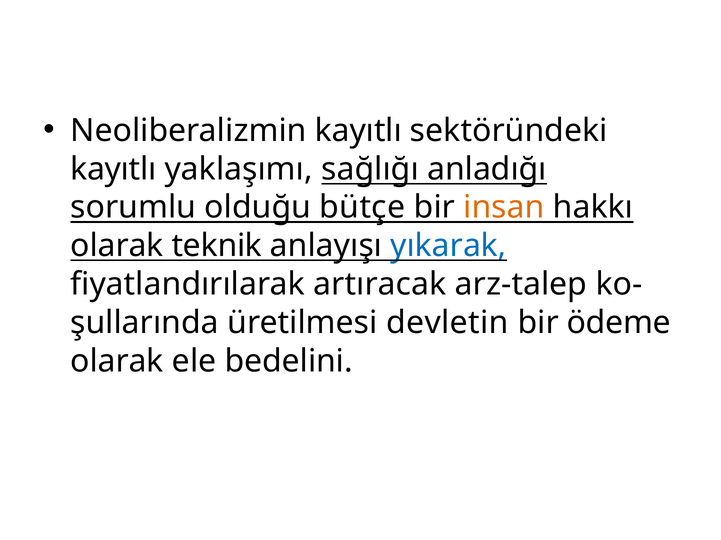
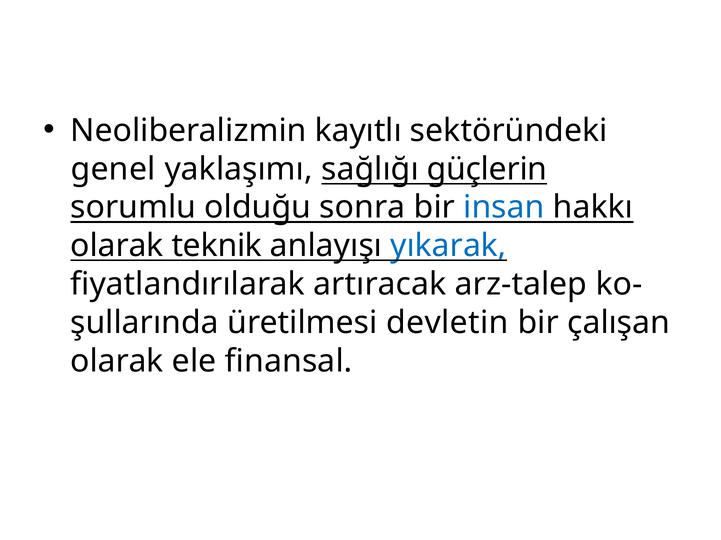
kayıtlı at (113, 169): kayıtlı -> genel
anladığı: anladığı -> güçlerin
bütçe: bütçe -> sonra
insan colour: orange -> blue
ödeme: ödeme -> çalışan
bedelini: bedelini -> finansal
